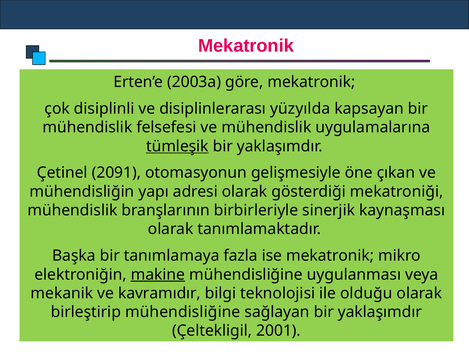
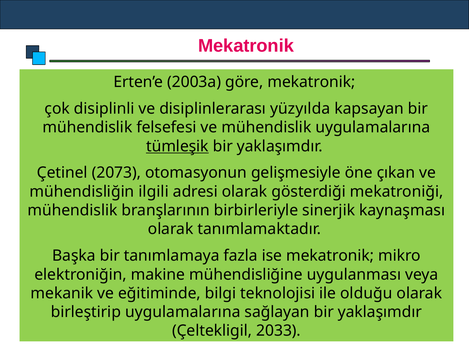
2091: 2091 -> 2073
yapı: yapı -> ilgili
makine underline: present -> none
kavramıdır: kavramıdır -> eğitiminde
birleştirip mühendisliğine: mühendisliğine -> uygulamalarına
2001: 2001 -> 2033
